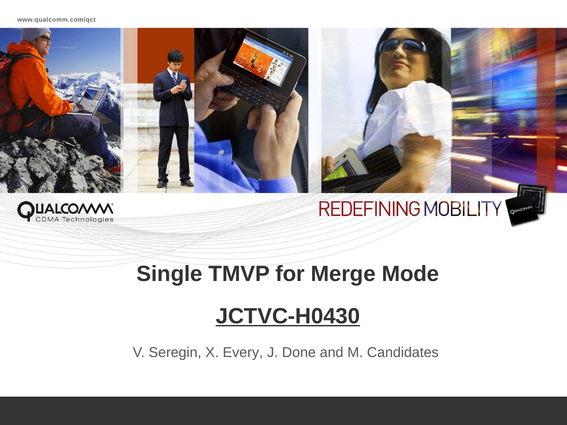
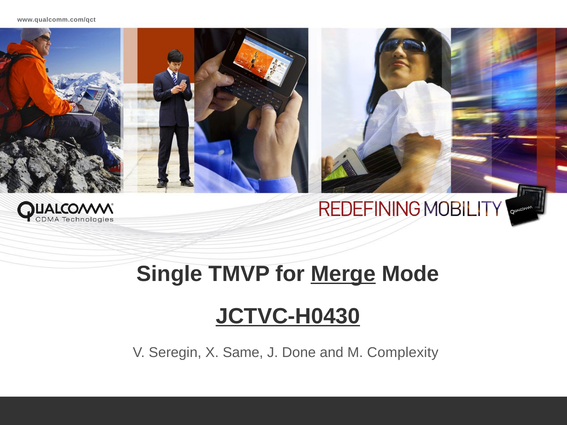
Merge underline: none -> present
Every: Every -> Same
Candidates: Candidates -> Complexity
